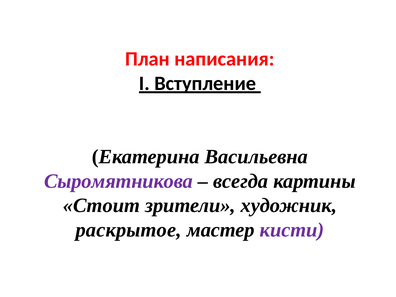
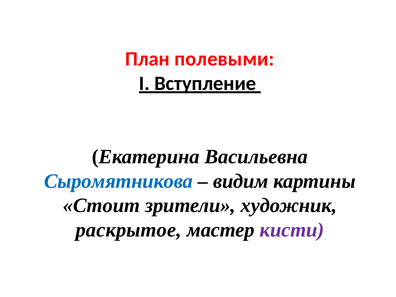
написания: написания -> полевыми
Сыромятникова colour: purple -> blue
всегда: всегда -> видим
